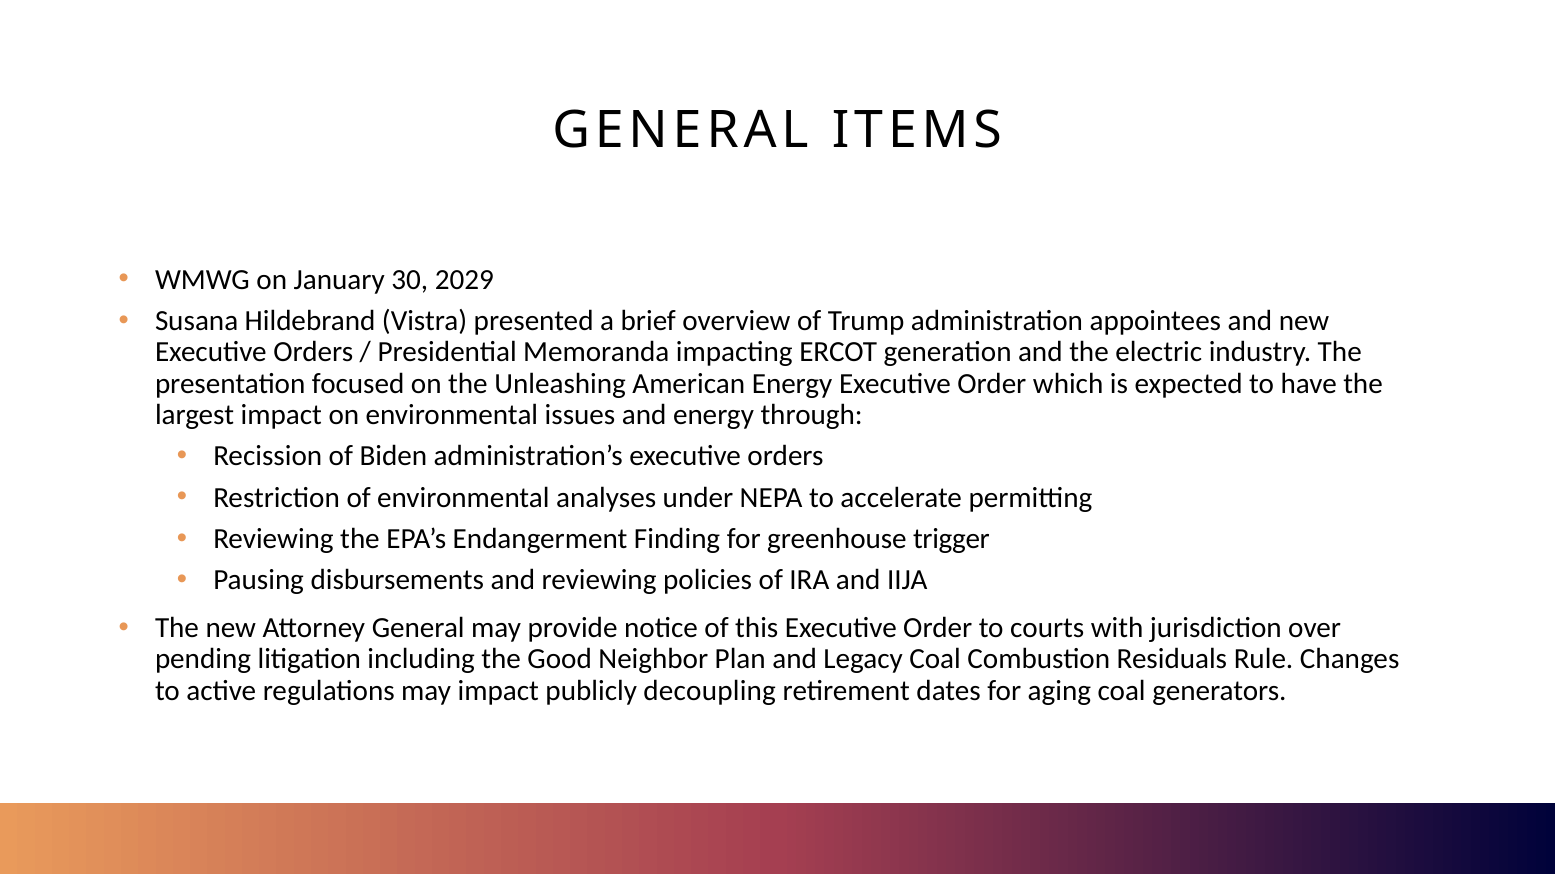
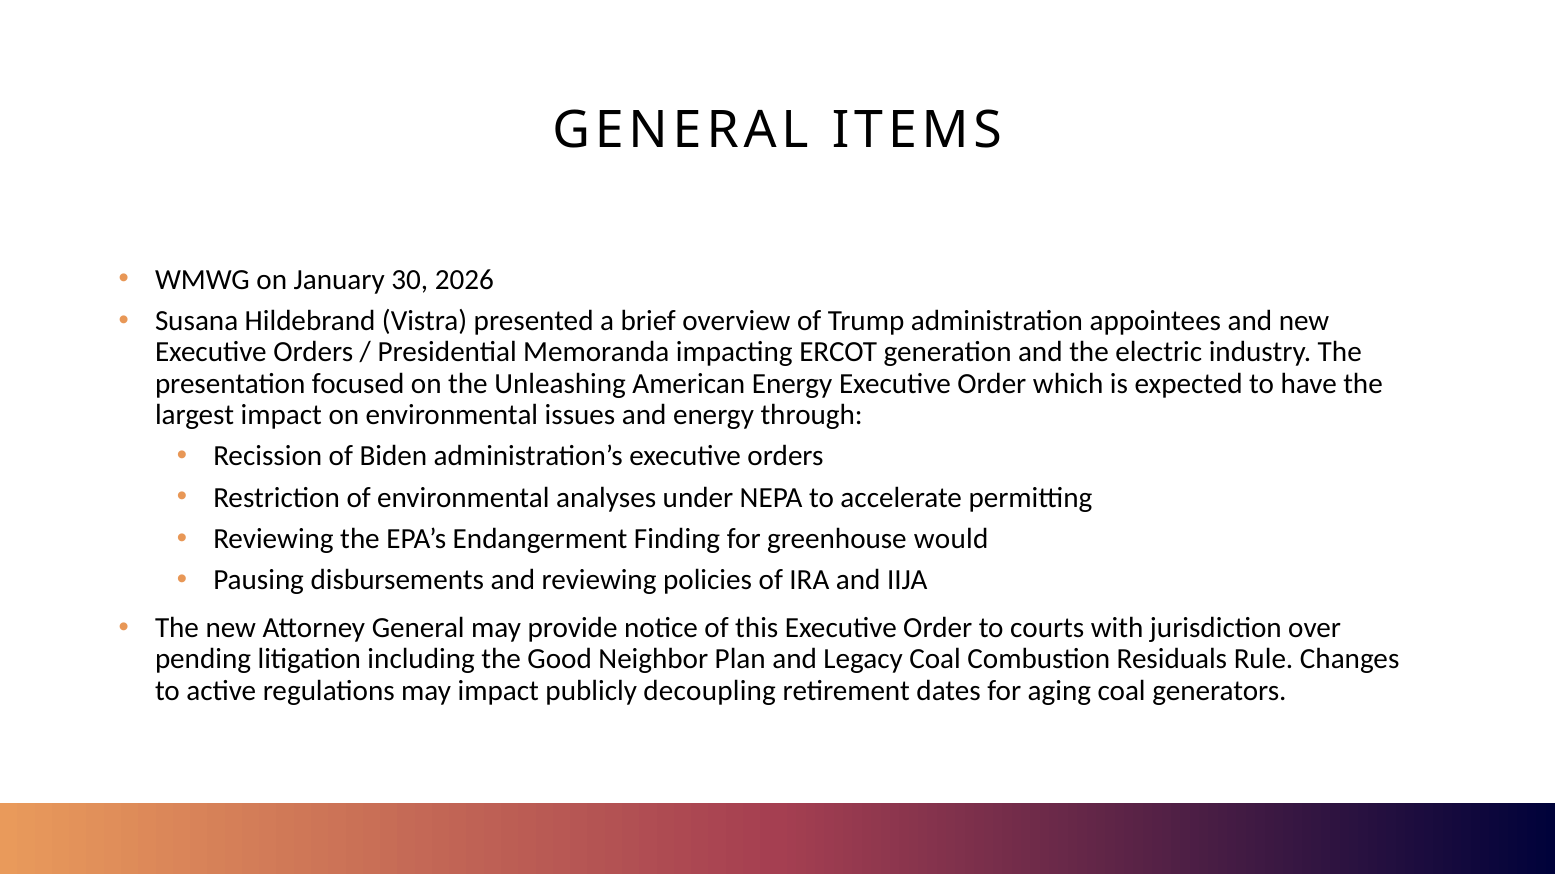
2029: 2029 -> 2026
trigger: trigger -> would
